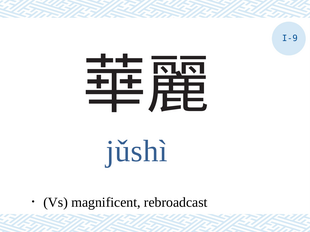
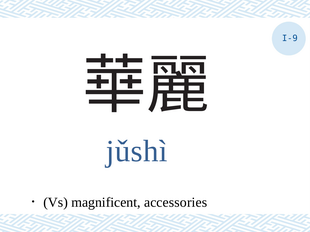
rebroadcast: rebroadcast -> accessories
